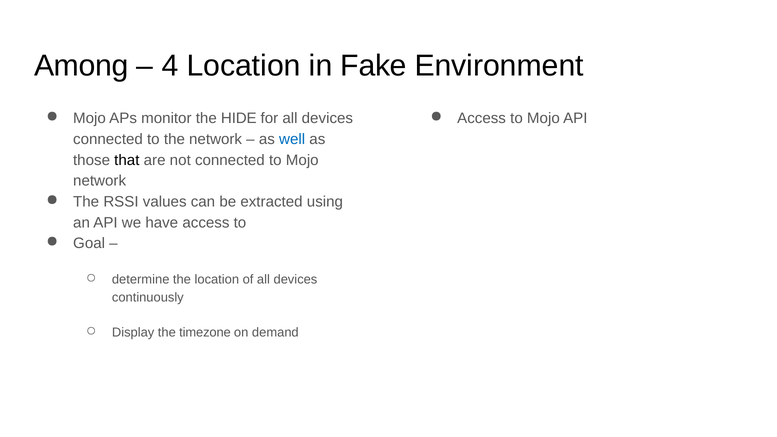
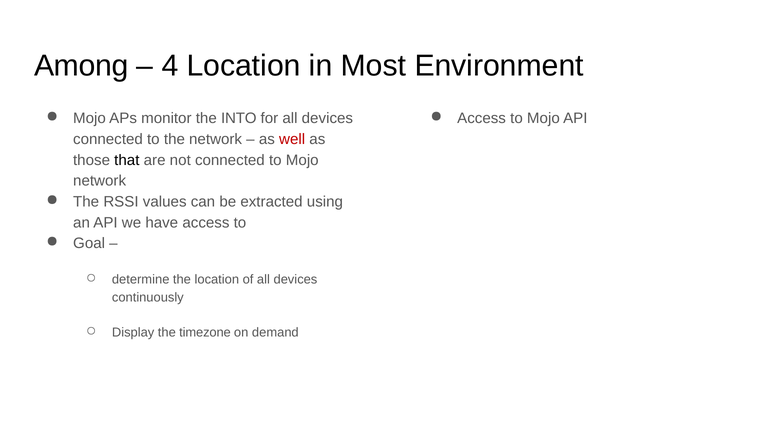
Fake: Fake -> Most
HIDE: HIDE -> INTO
well colour: blue -> red
